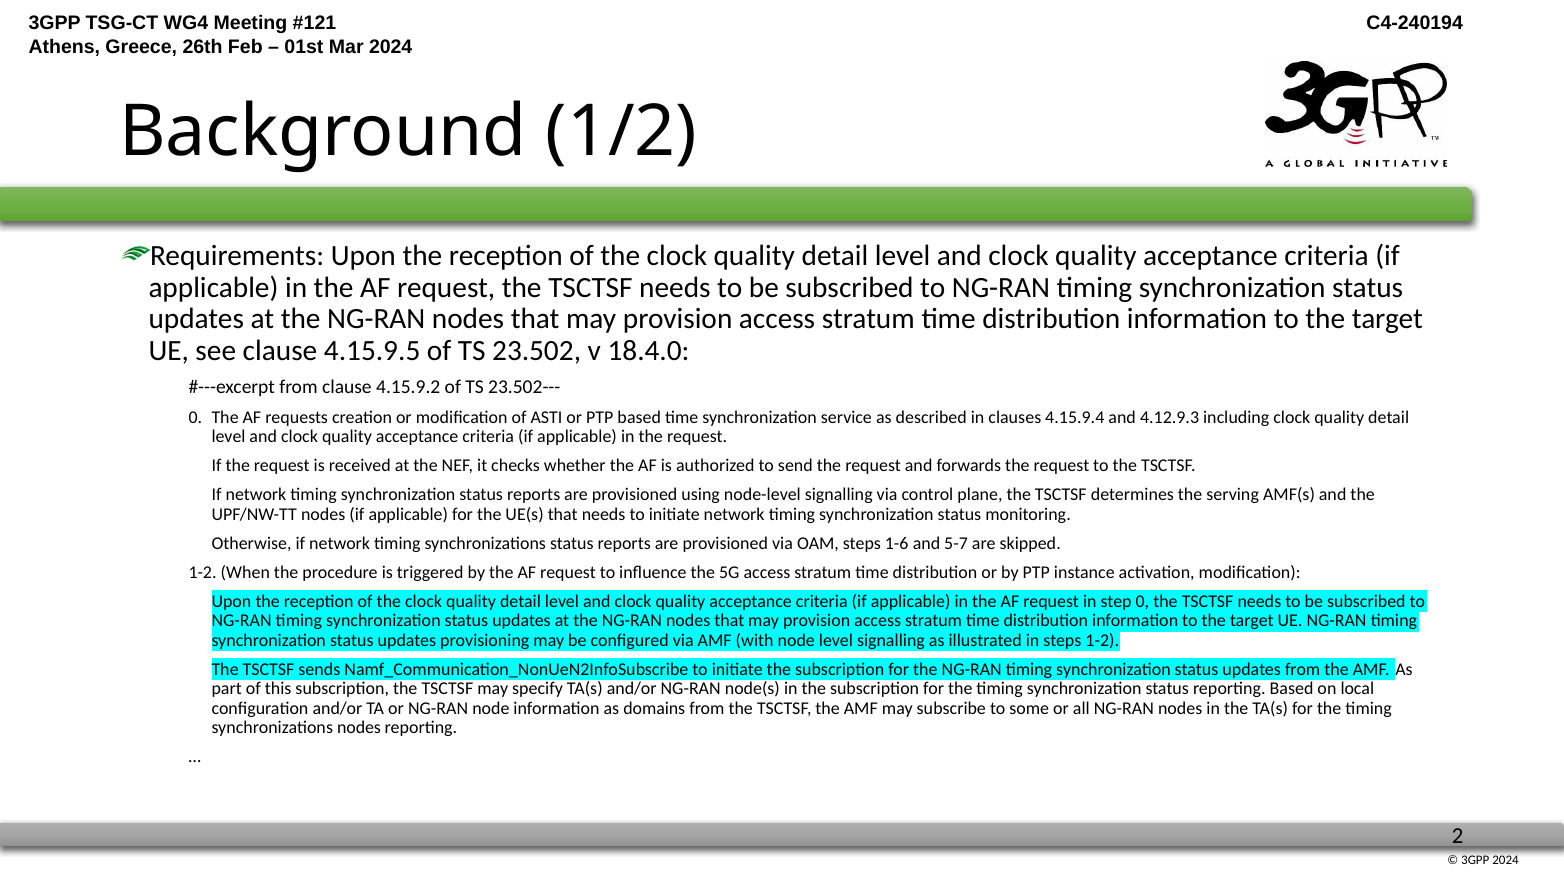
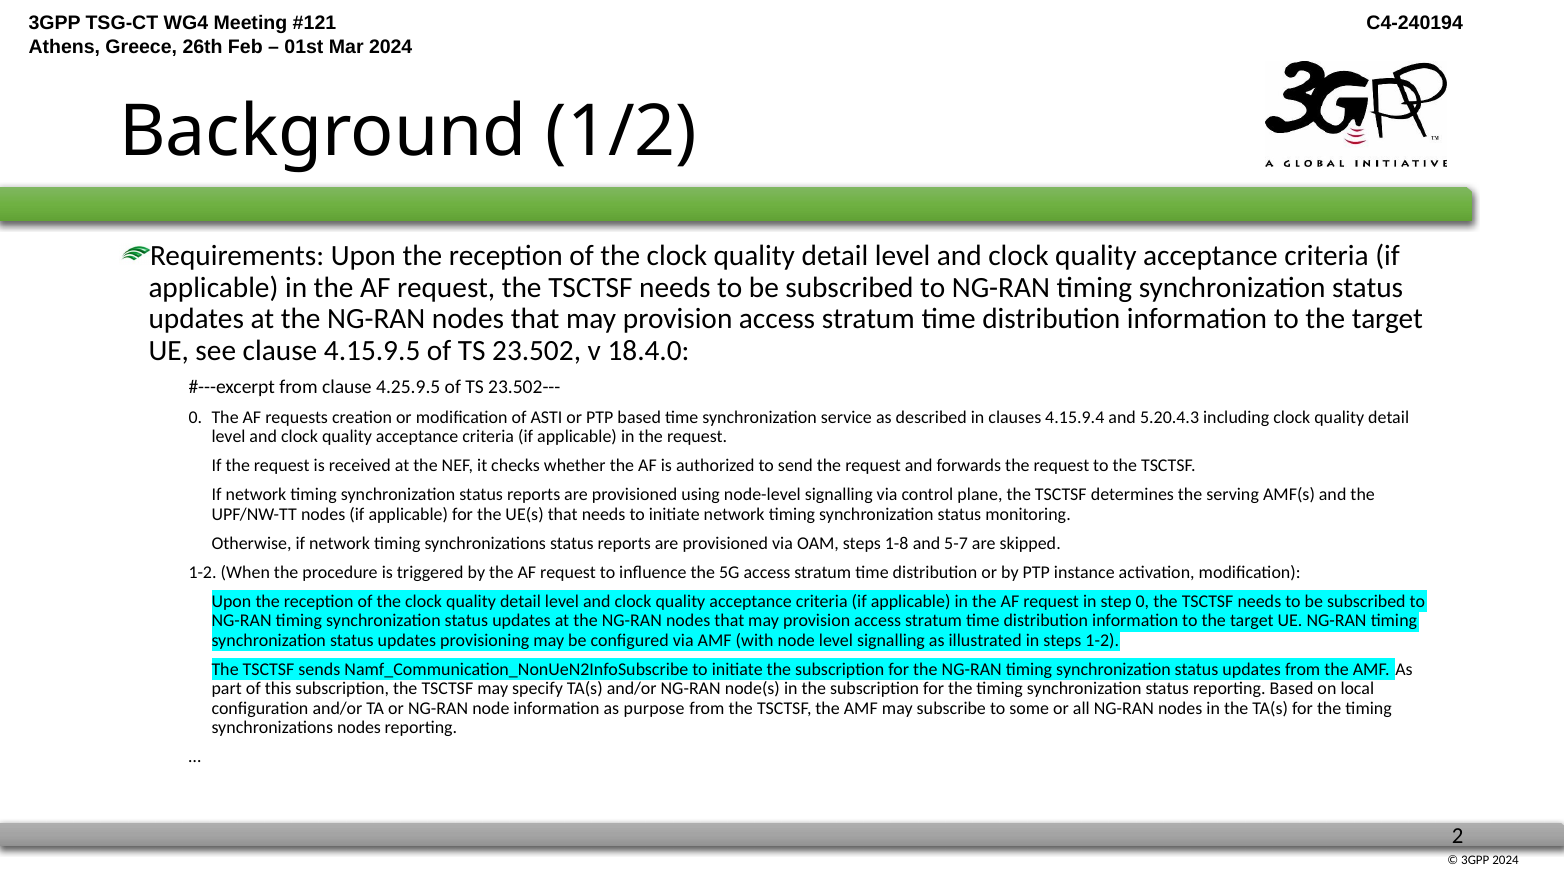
4.15.9.2: 4.15.9.2 -> 4.25.9.5
4.12.9.3: 4.12.9.3 -> 5.20.4.3
1-6: 1-6 -> 1-8
domains: domains -> purpose
